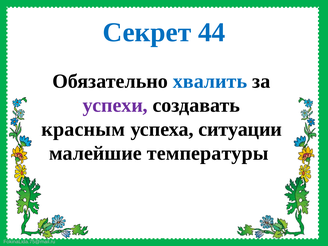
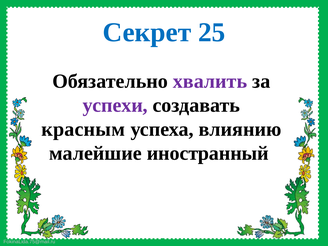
44: 44 -> 25
хвалить colour: blue -> purple
ситуации: ситуации -> влиянию
температуры: температуры -> иностранный
